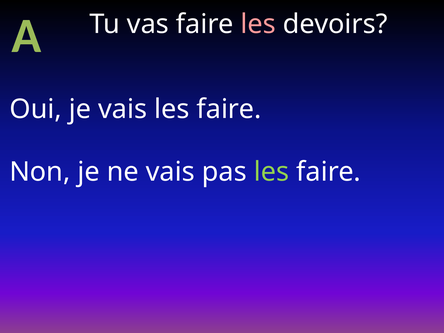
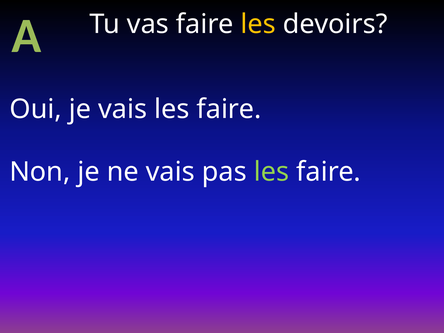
les at (258, 24) colour: pink -> yellow
